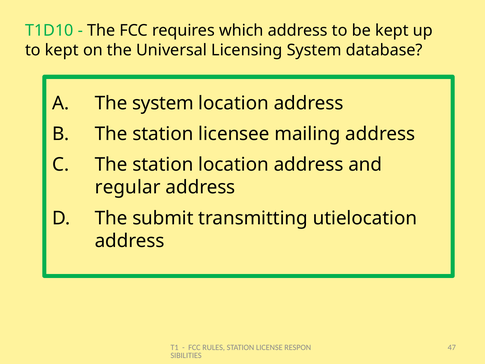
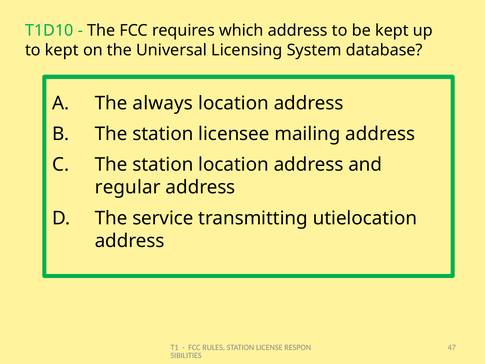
The system: system -> always
submit: submit -> service
